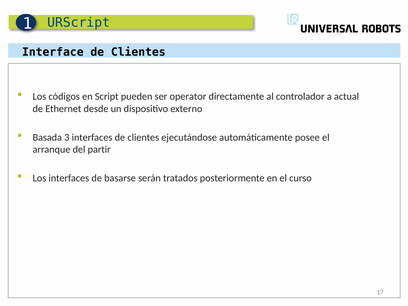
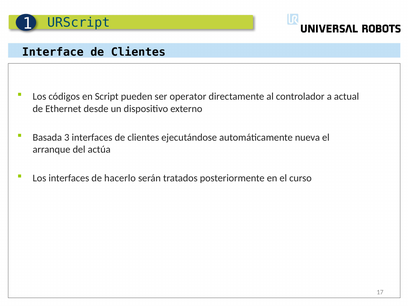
posee: posee -> nueva
partir: partir -> actúa
basarse: basarse -> hacerlo
